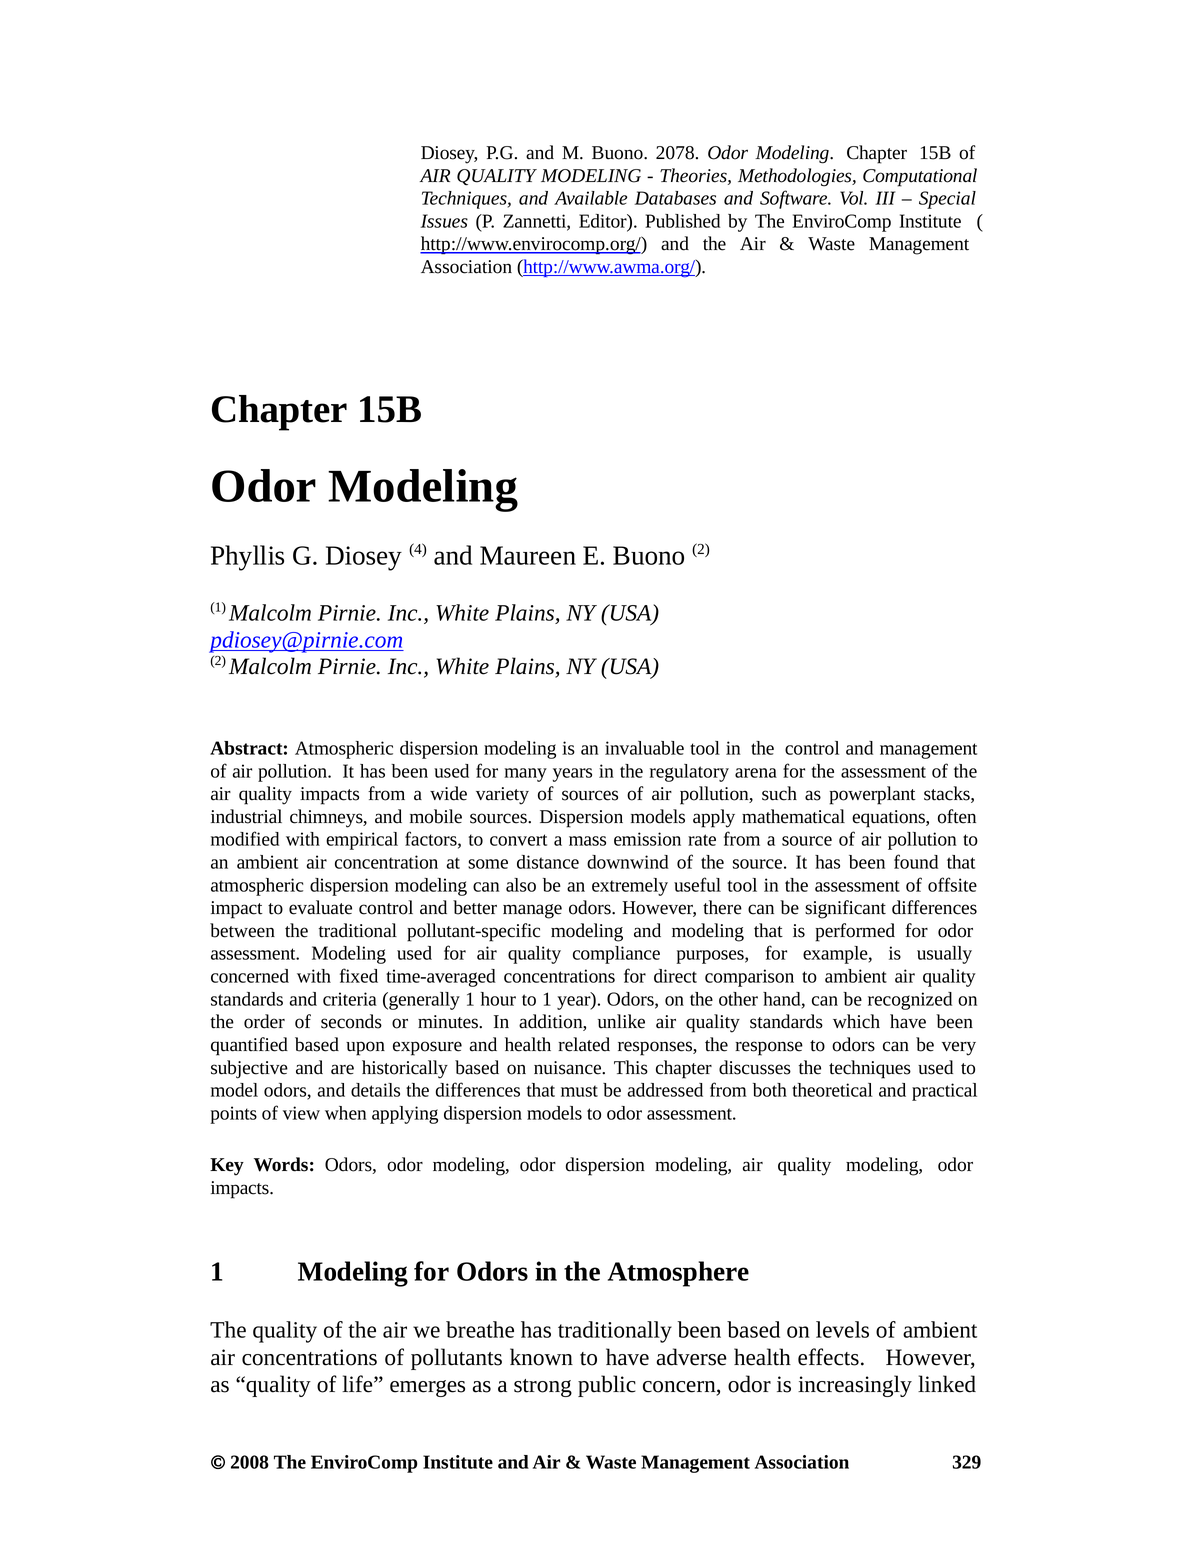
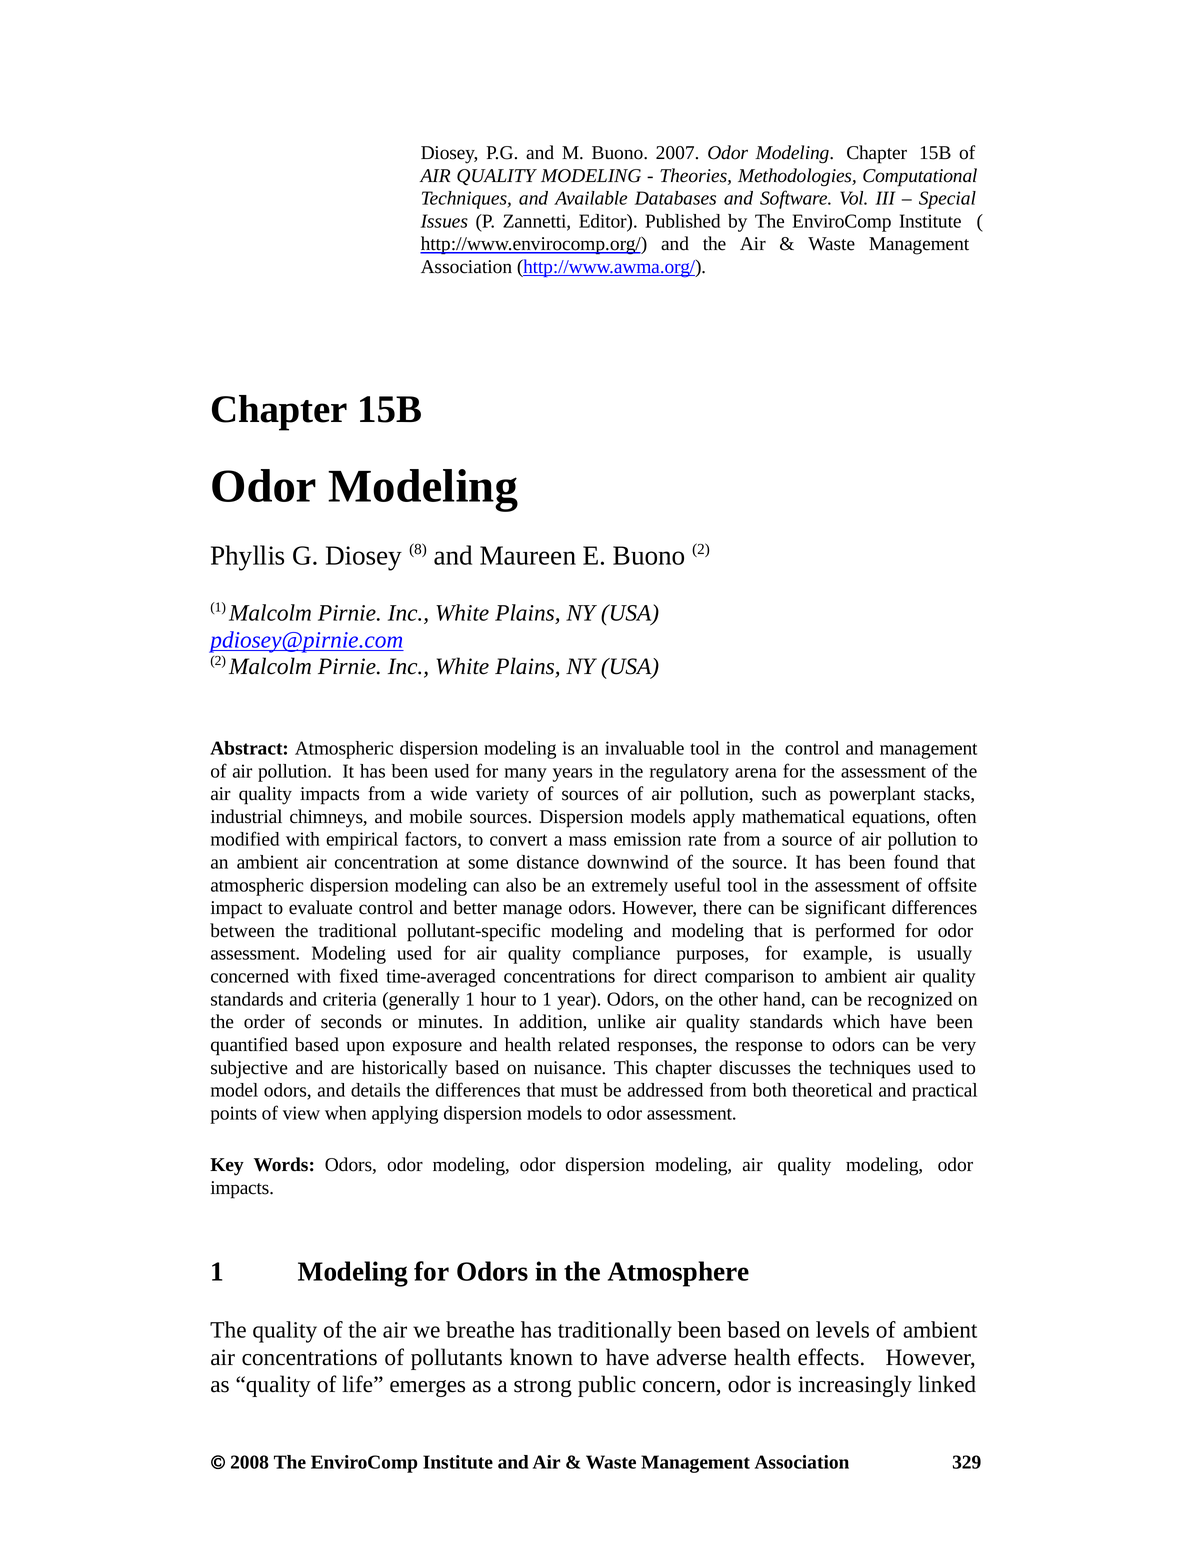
2078: 2078 -> 2007
4: 4 -> 8
